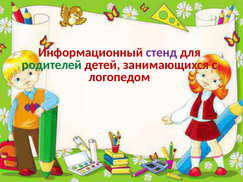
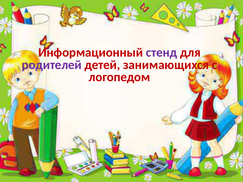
родителей colour: green -> purple
